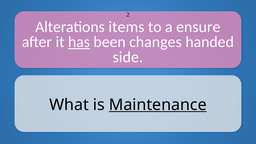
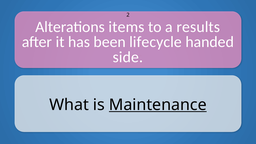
ensure: ensure -> results
has underline: present -> none
changes: changes -> lifecycle
